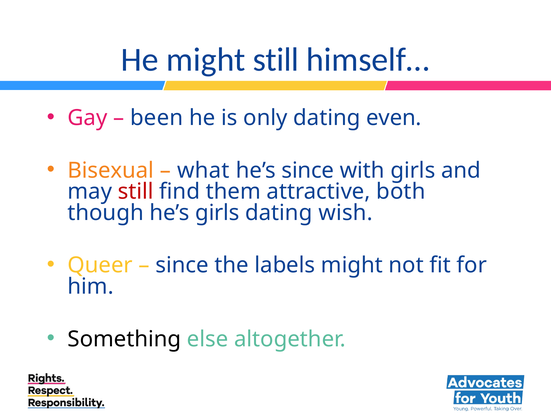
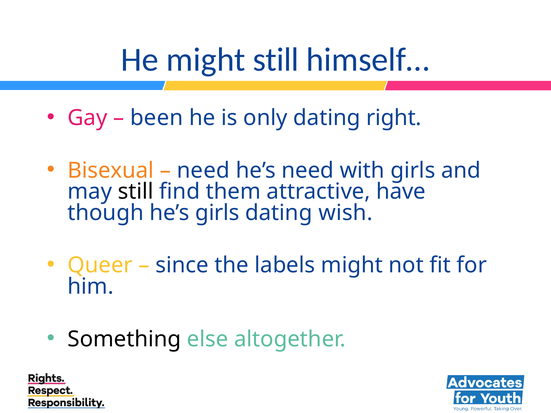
even: even -> right
what at (203, 170): what -> need
he’s since: since -> need
still at (136, 192) colour: red -> black
both: both -> have
